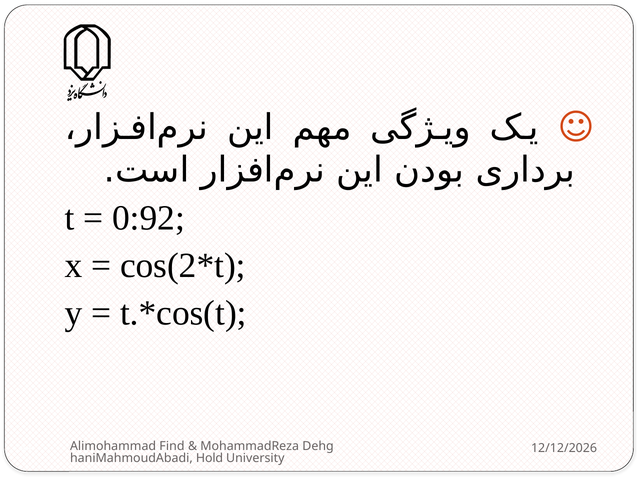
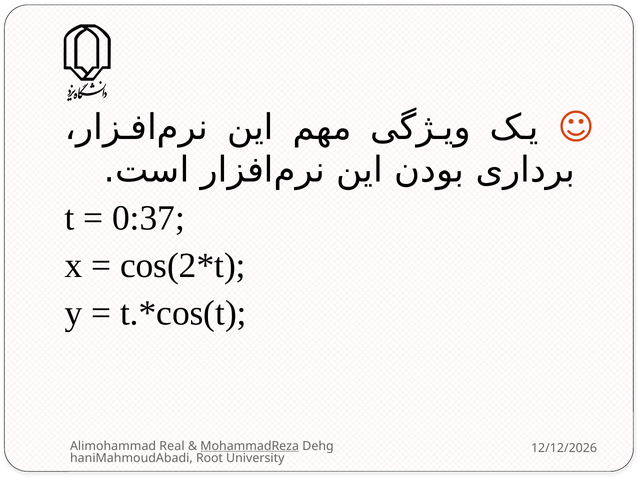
0:92: 0:92 -> 0:37
Find: Find -> Real
MohammadReza underline: none -> present
Hold: Hold -> Root
